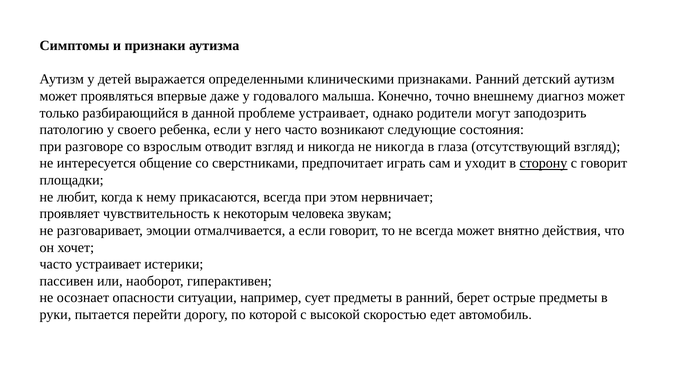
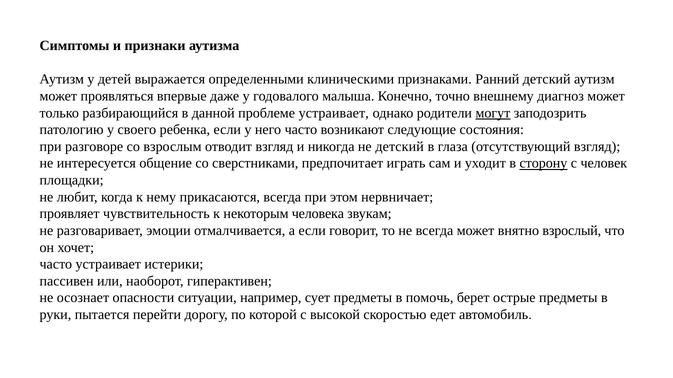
могут underline: none -> present
не никогда: никогда -> детский
с говорит: говорит -> человек
действия: действия -> взрослый
в ранний: ранний -> помочь
